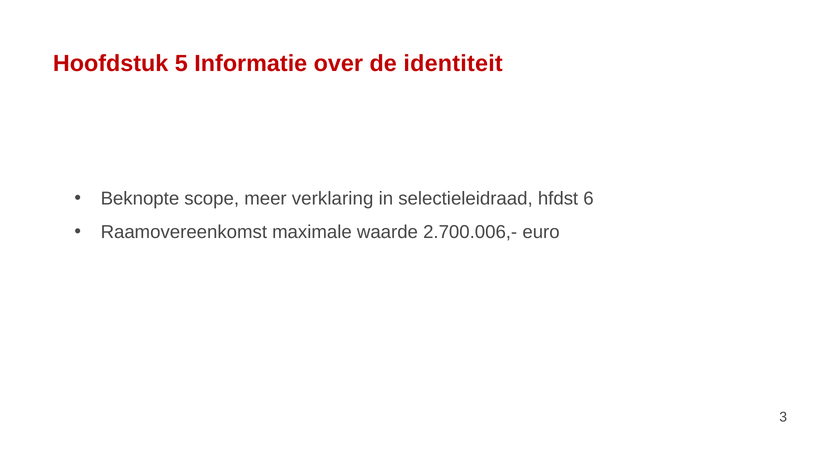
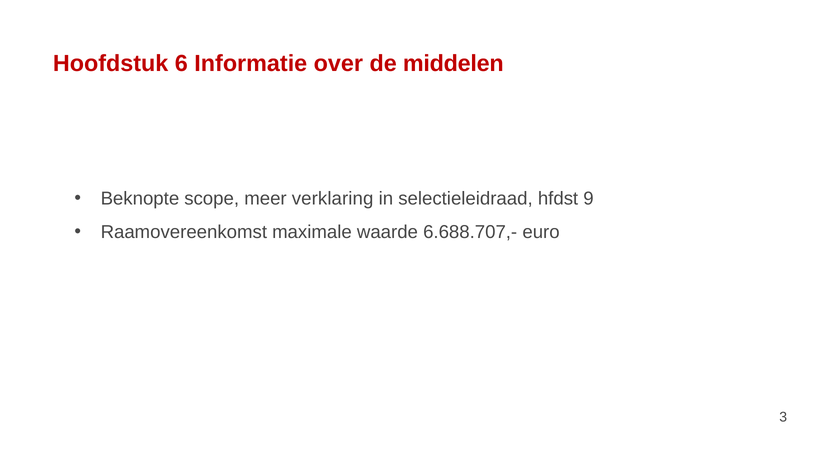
5: 5 -> 6
identiteit: identiteit -> middelen
6: 6 -> 9
2.700.006,-: 2.700.006,- -> 6.688.707,-
